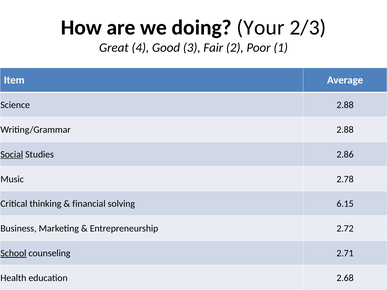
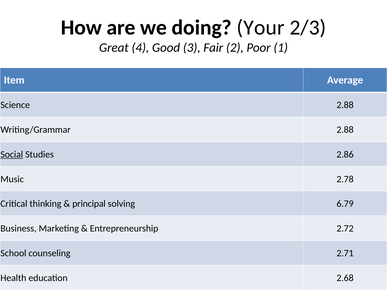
financial: financial -> principal
6.15: 6.15 -> 6.79
School underline: present -> none
